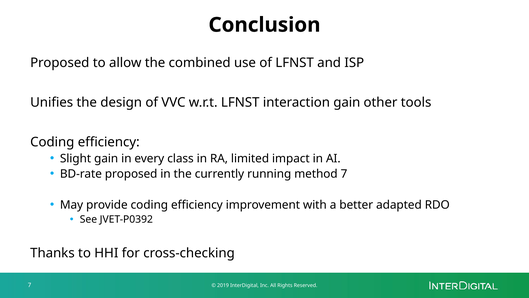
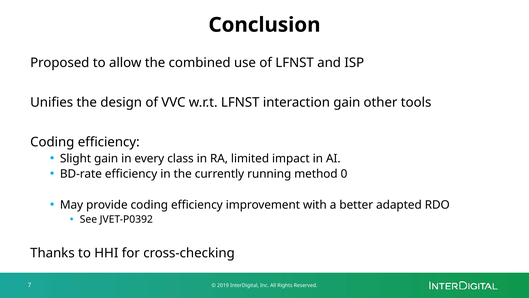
BD-rate proposed: proposed -> efficiency
method 7: 7 -> 0
